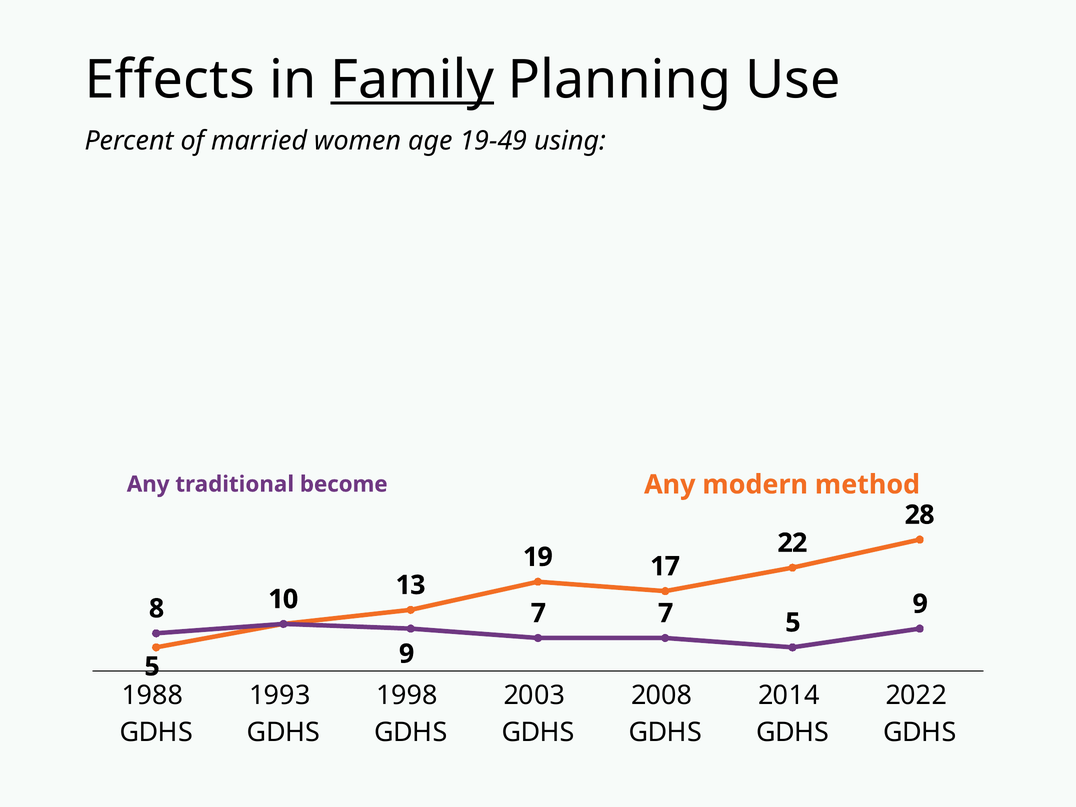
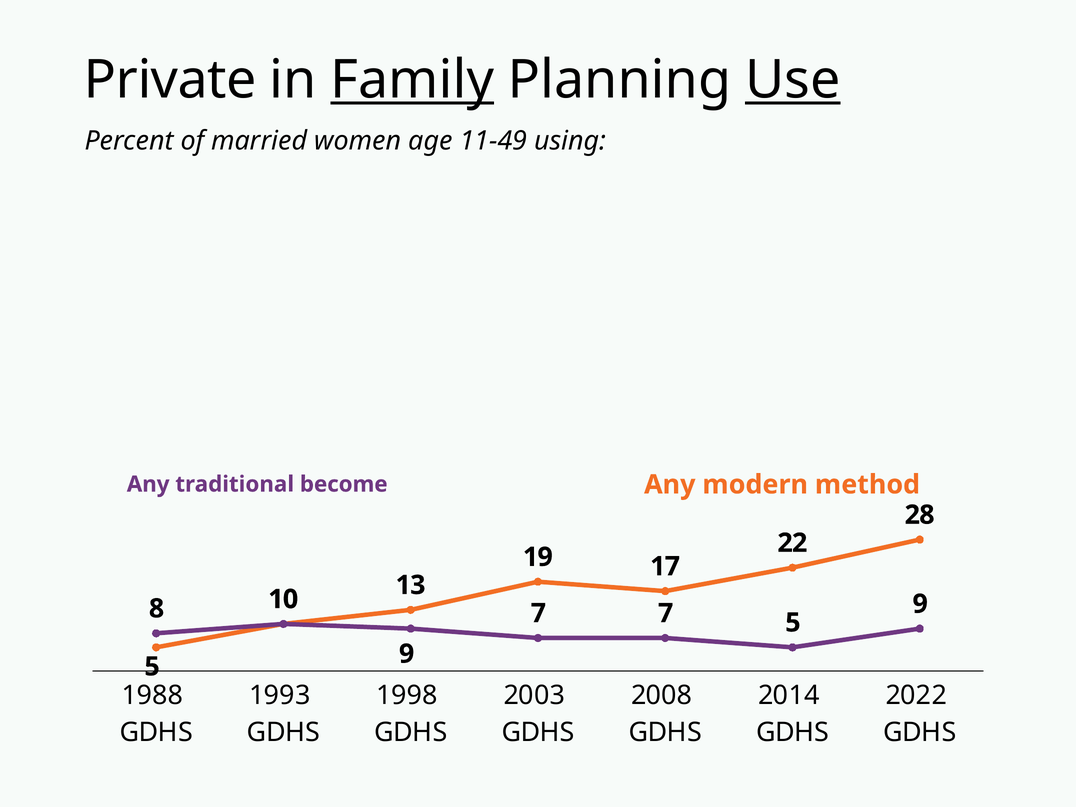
Effects: Effects -> Private
Use underline: none -> present
19-49: 19-49 -> 11-49
